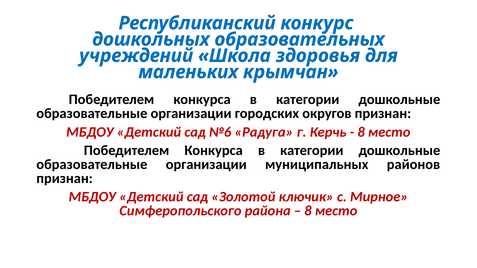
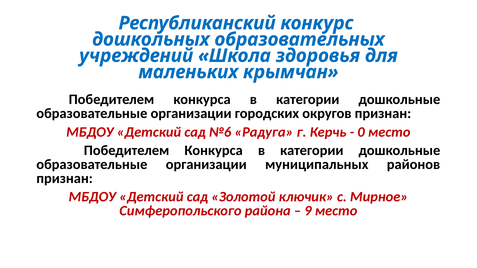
8 at (361, 132): 8 -> 0
8 at (308, 211): 8 -> 9
